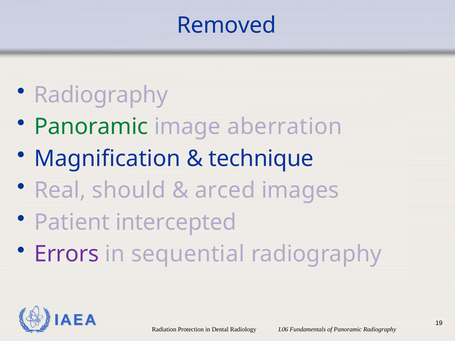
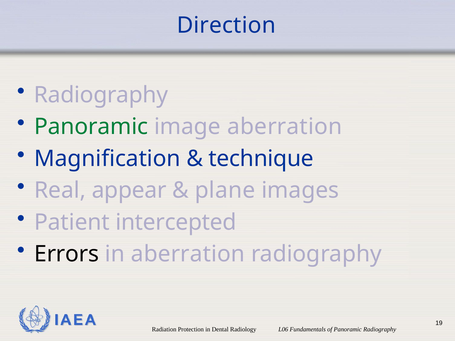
Removed: Removed -> Direction
should: should -> appear
arced: arced -> plane
Errors colour: purple -> black
in sequential: sequential -> aberration
